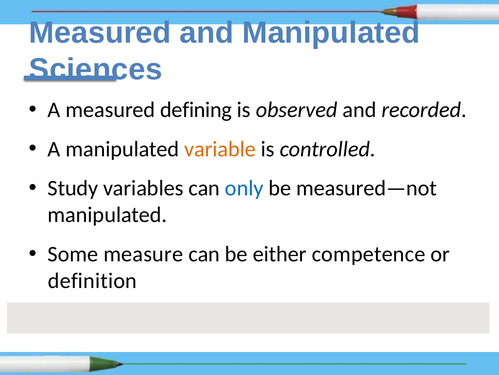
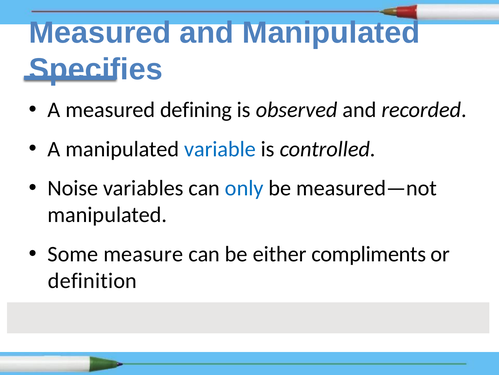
Sciences: Sciences -> Specifies
variable colour: orange -> blue
Study: Study -> Noise
competence: competence -> compliments
